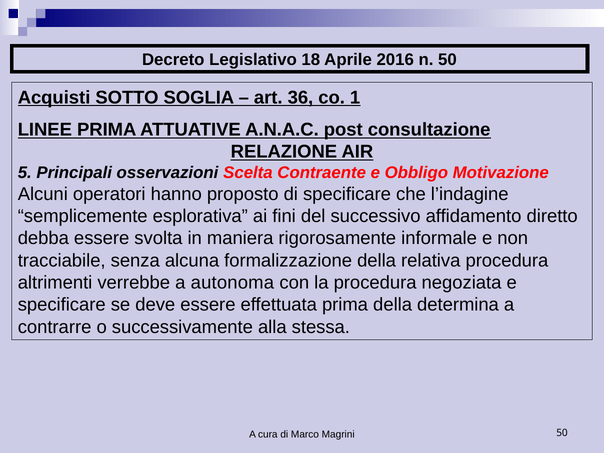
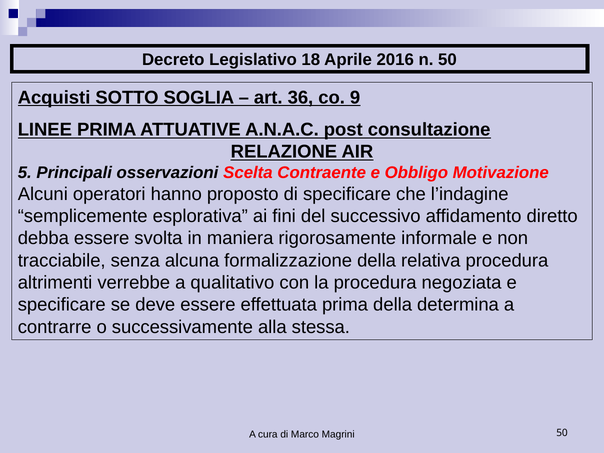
1: 1 -> 9
autonoma: autonoma -> qualitativo
